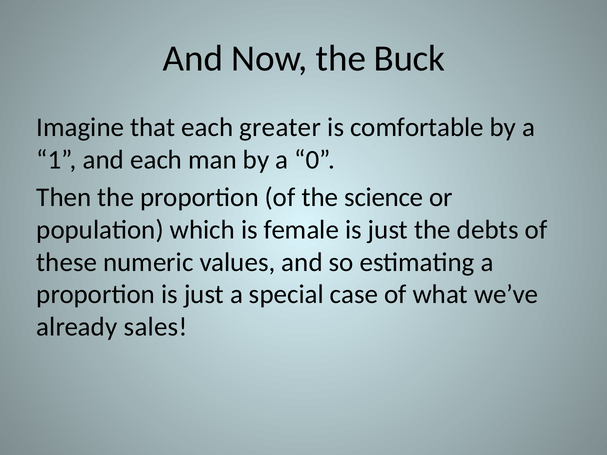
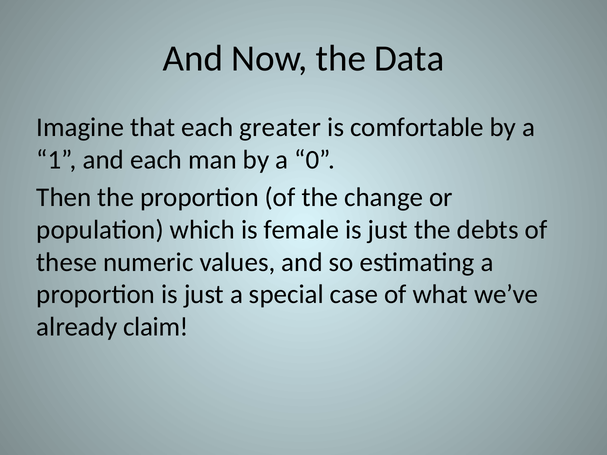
Buck: Buck -> Data
science: science -> change
sales: sales -> claim
